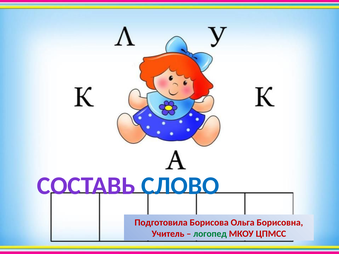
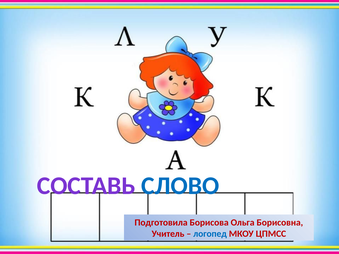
логопед colour: green -> blue
